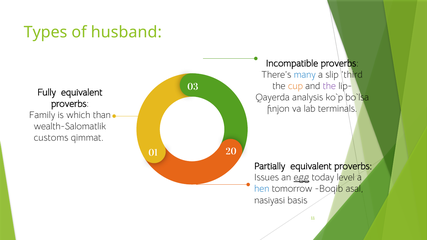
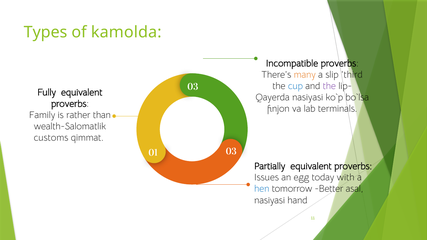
husband: husband -> kamolda
many colour: blue -> orange
cup colour: orange -> blue
Qayerda analysis: analysis -> nasiyasi
which: which -> rather
01 20: 20 -> 03
egg underline: present -> none
level: level -> with
Boqib: Boqib -> Better
basis: basis -> hand
